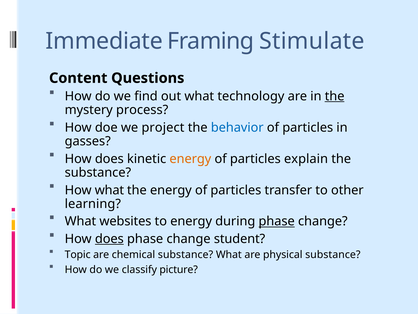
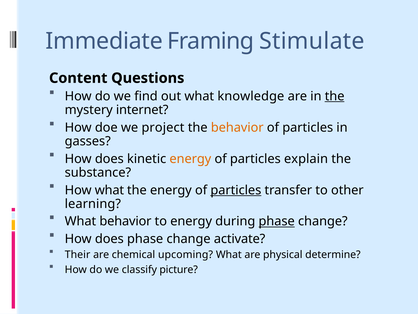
technology: technology -> knowledge
process: process -> internet
behavior at (237, 127) colour: blue -> orange
particles at (236, 190) underline: none -> present
What websites: websites -> behavior
does at (109, 239) underline: present -> none
student: student -> activate
Topic: Topic -> Their
chemical substance: substance -> upcoming
physical substance: substance -> determine
